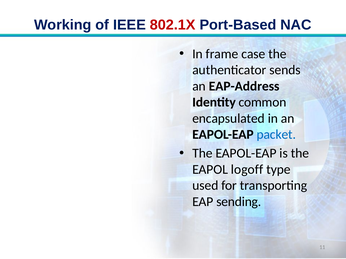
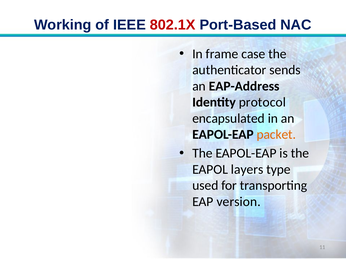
common: common -> protocol
packet colour: blue -> orange
logoff: logoff -> layers
sending: sending -> version
